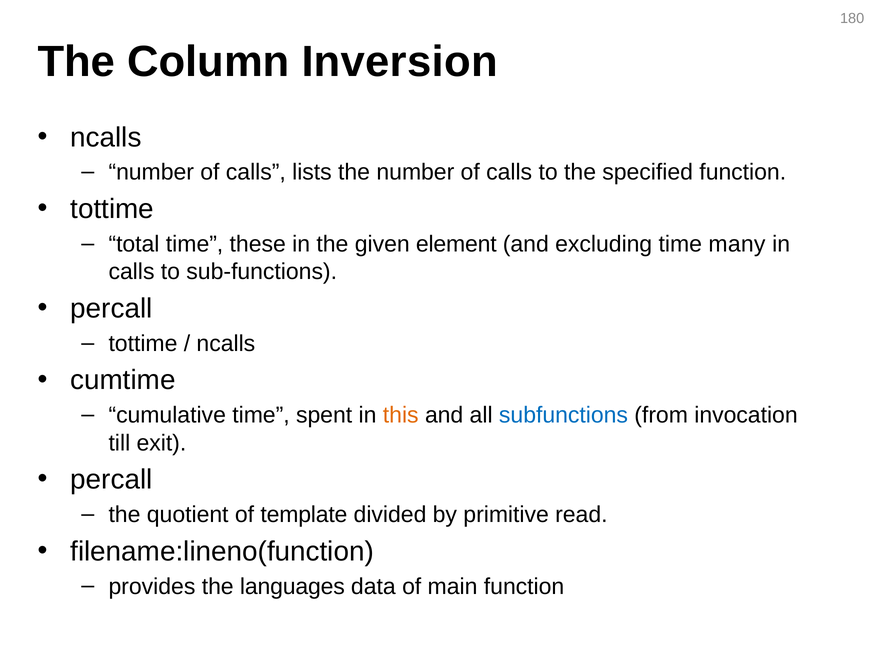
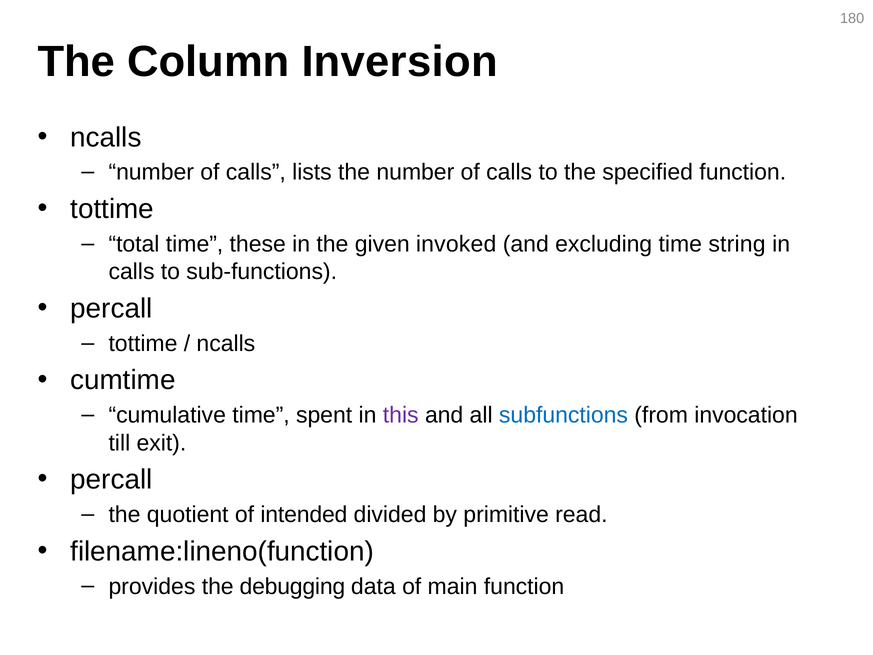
element: element -> invoked
many: many -> string
this colour: orange -> purple
template: template -> intended
languages: languages -> debugging
